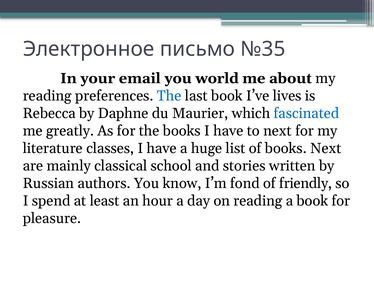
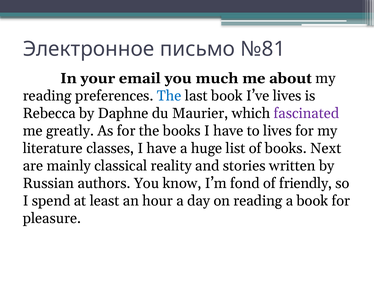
№35: №35 -> №81
world: world -> much
fascinated colour: blue -> purple
to next: next -> lives
school: school -> reality
